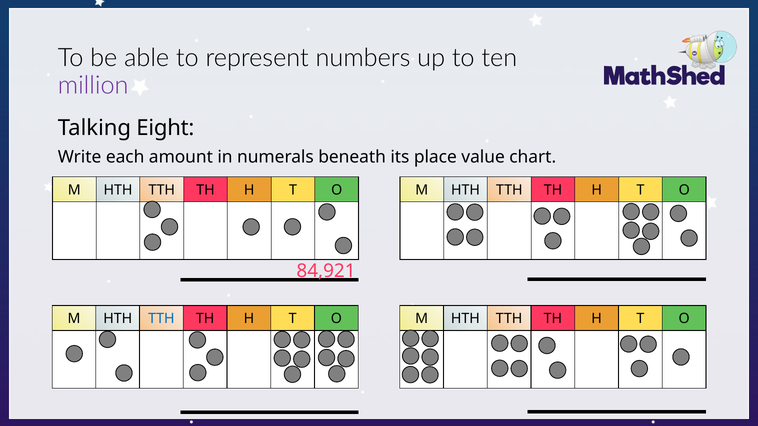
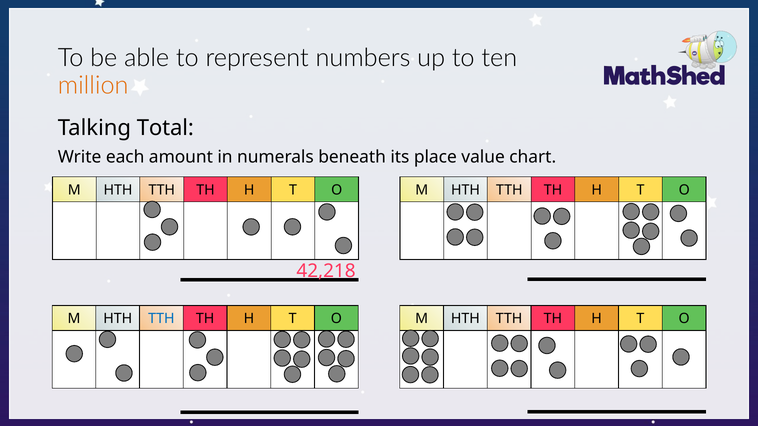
million colour: purple -> orange
Eight: Eight -> Total
84,921: 84,921 -> 42,218
